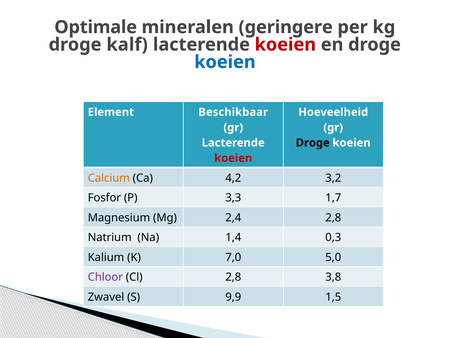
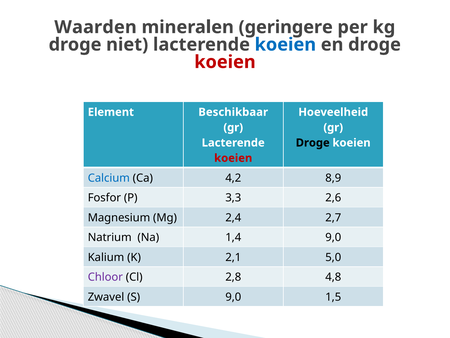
Optimale: Optimale -> Waarden
kalf: kalf -> niet
koeien at (285, 45) colour: red -> blue
koeien at (225, 62) colour: blue -> red
Calcium colour: orange -> blue
3,2: 3,2 -> 8,9
1,7: 1,7 -> 2,6
2,4 2,8: 2,8 -> 2,7
1,4 0,3: 0,3 -> 9,0
7,0: 7,0 -> 2,1
3,8: 3,8 -> 4,8
S 9,9: 9,9 -> 9,0
